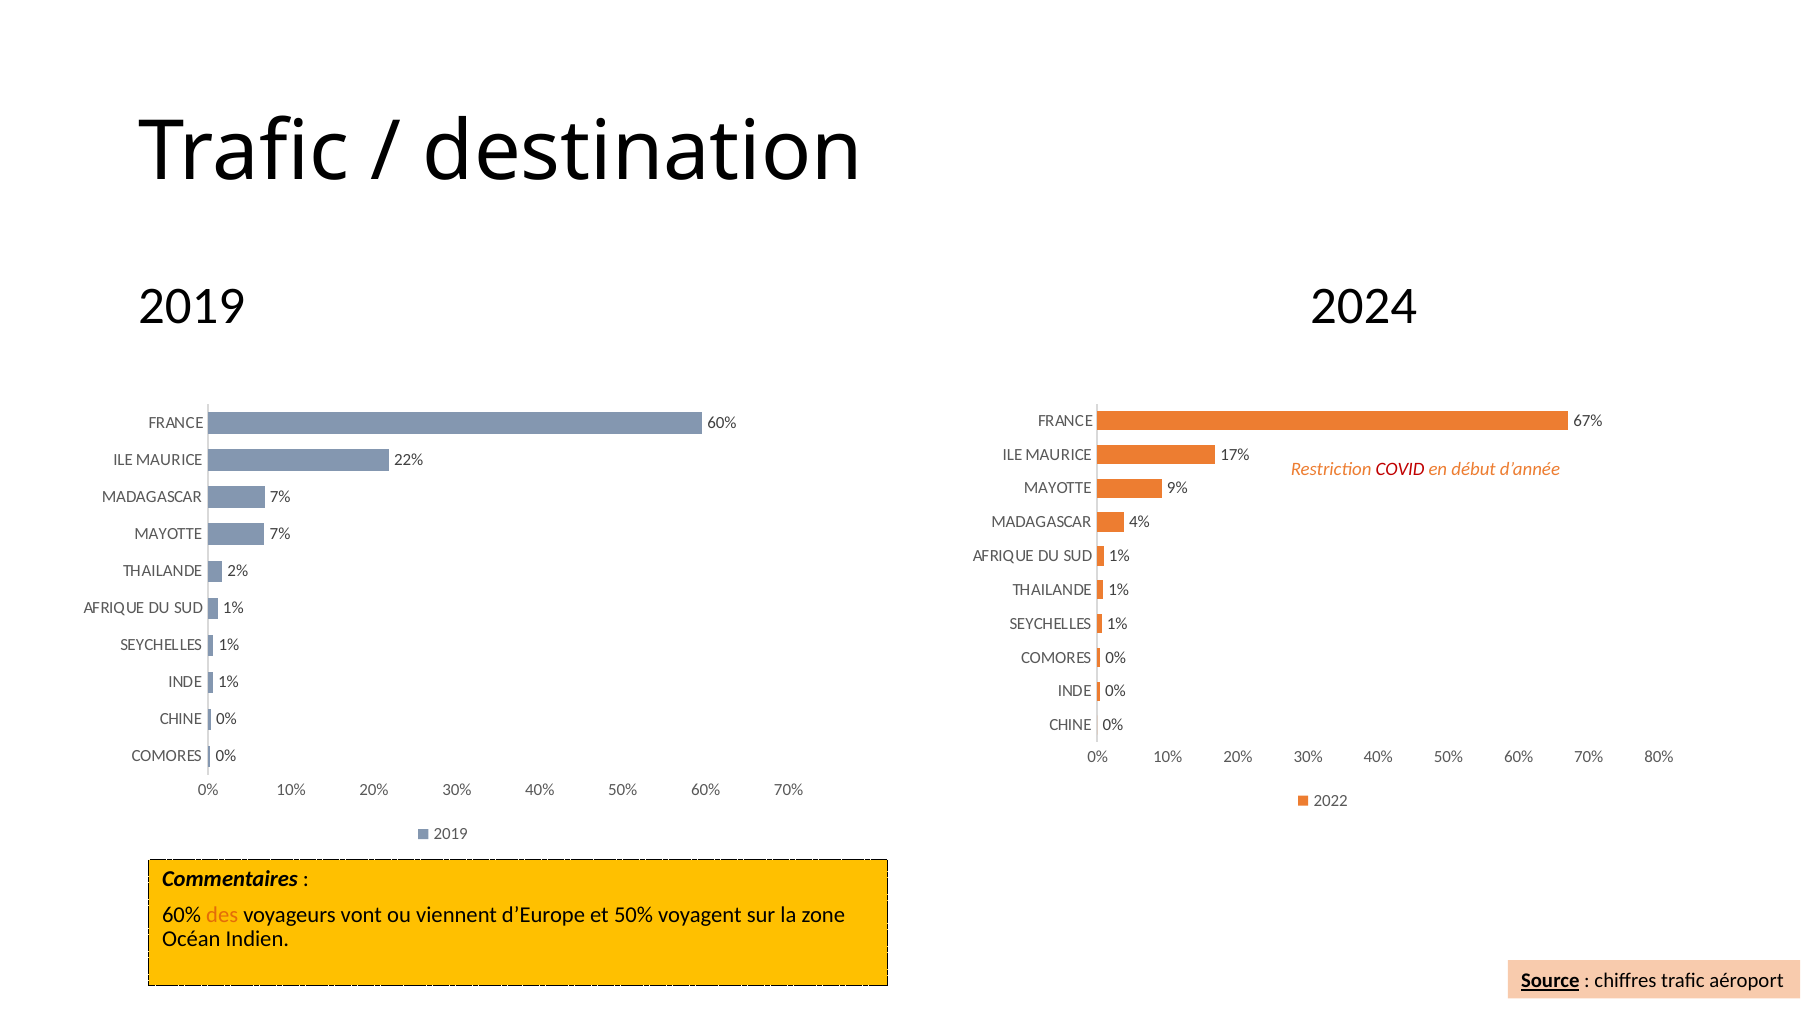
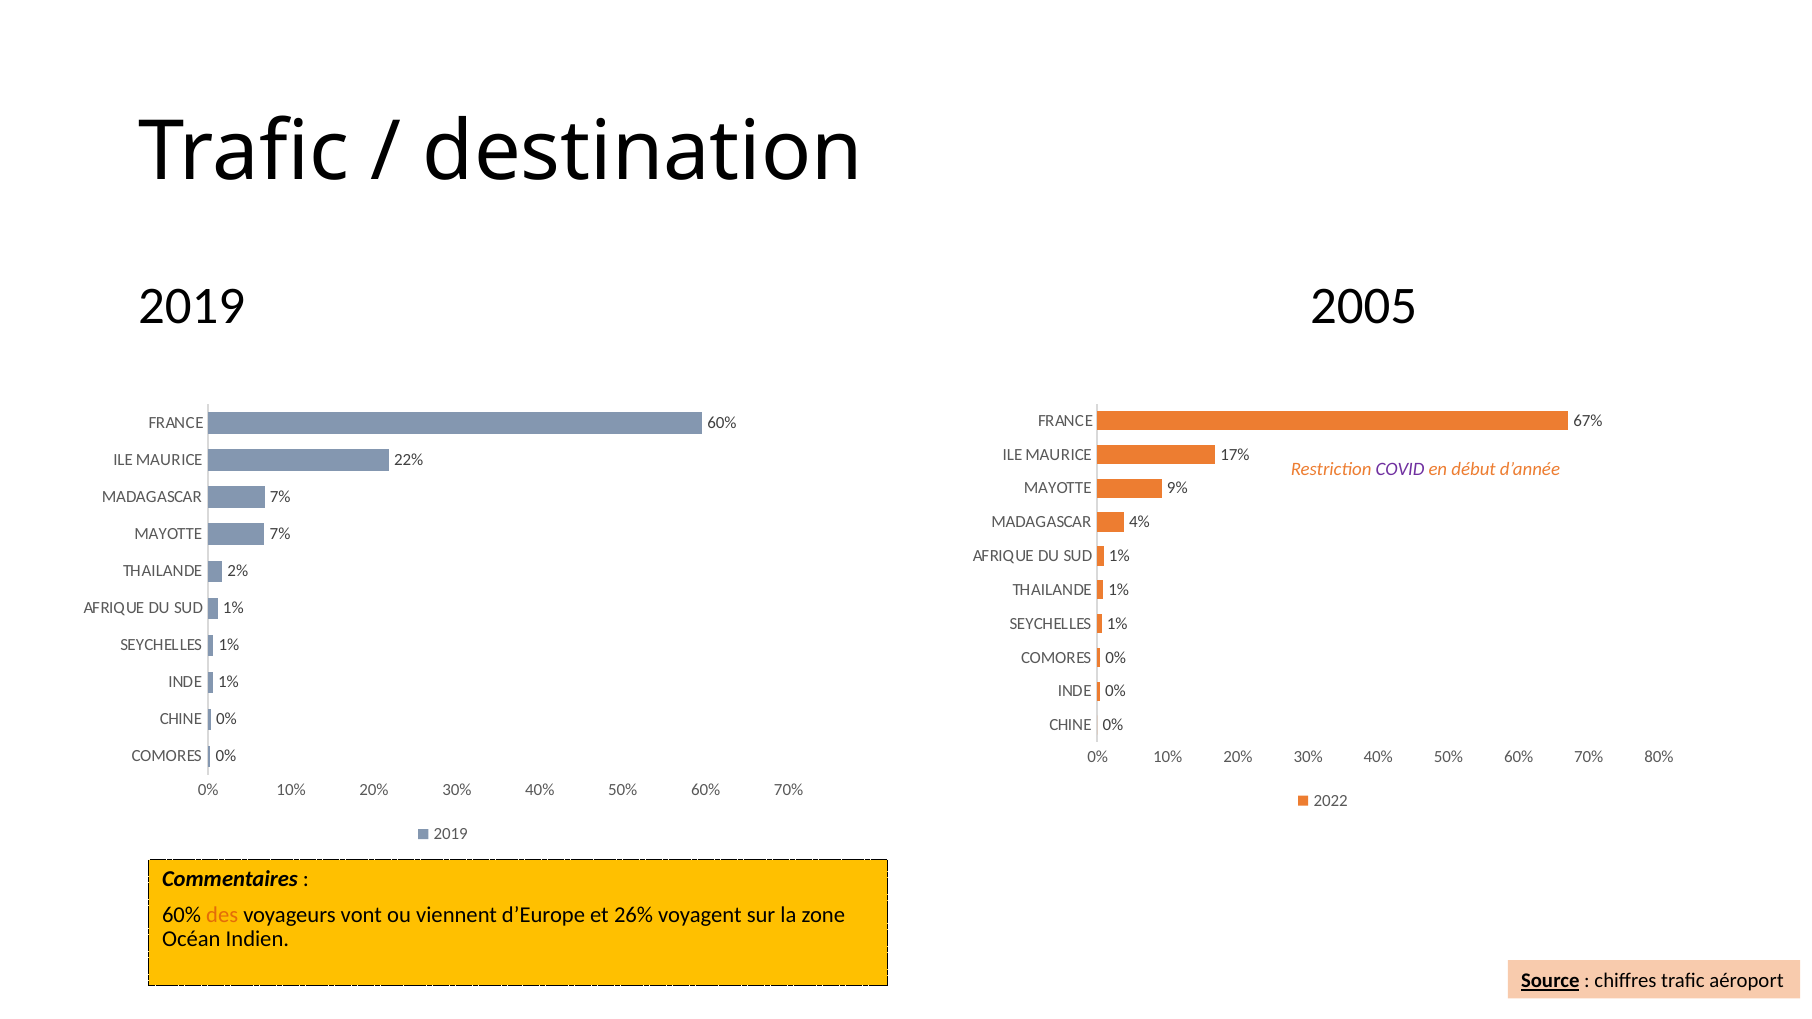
2024: 2024 -> 2005
COVID colour: red -> purple
et 50%: 50% -> 26%
